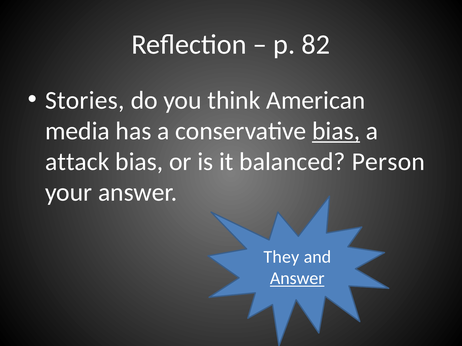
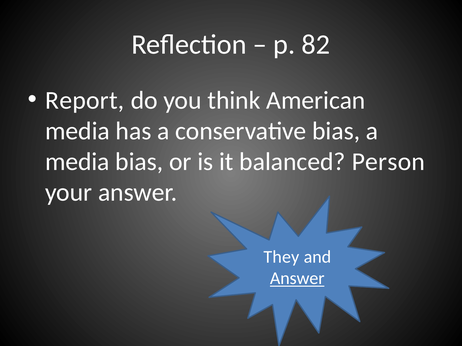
Stories: Stories -> Report
bias at (336, 131) underline: present -> none
attack at (77, 162): attack -> media
